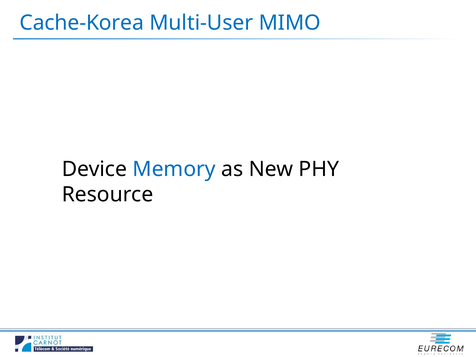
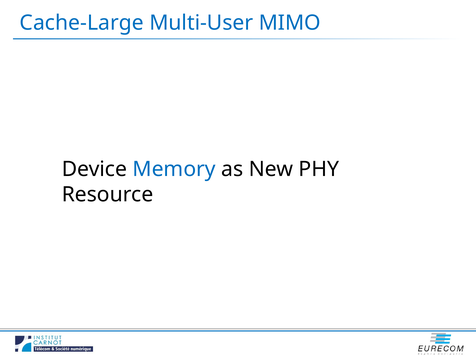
Cache-Korea: Cache-Korea -> Cache-Large
